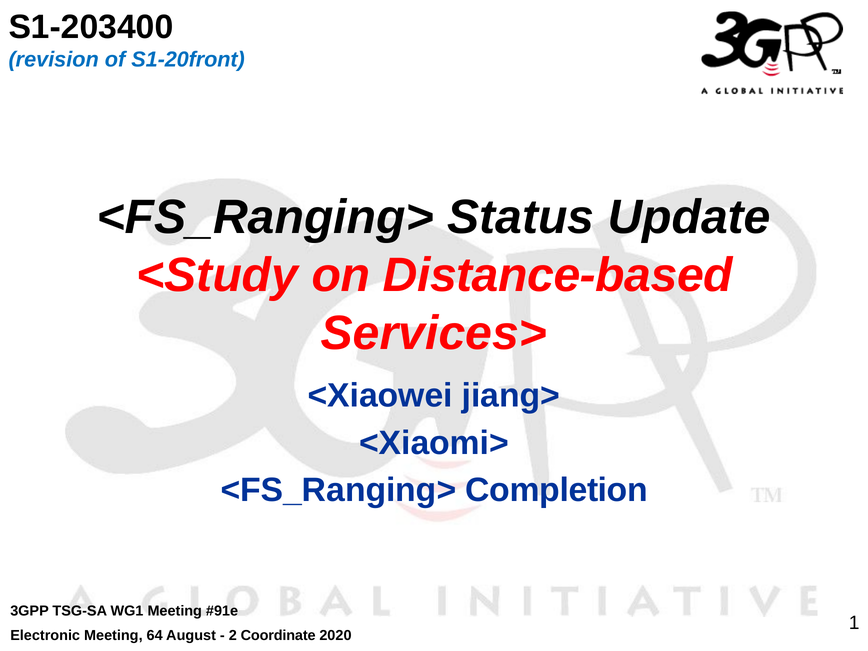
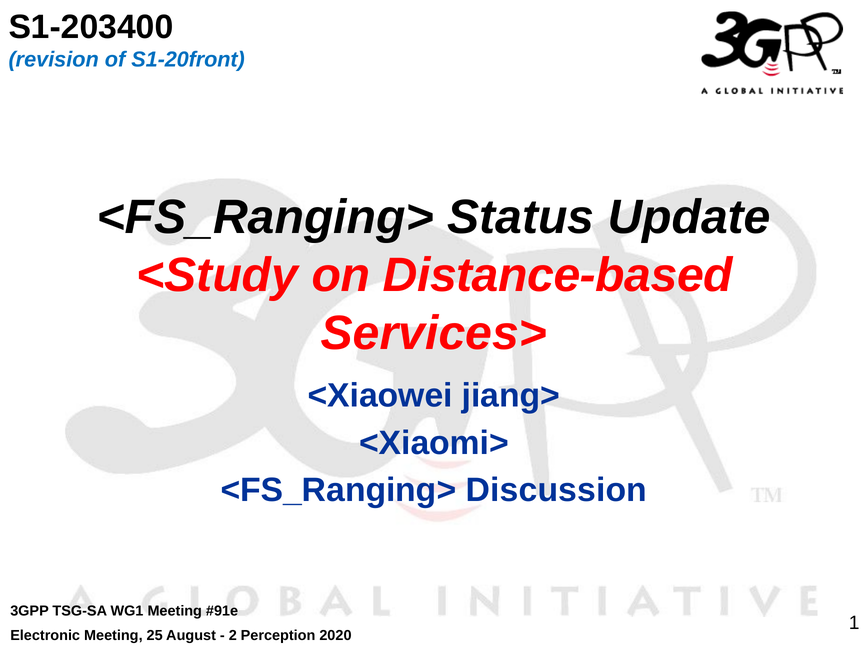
Completion: Completion -> Discussion
64: 64 -> 25
Coordinate: Coordinate -> Perception
